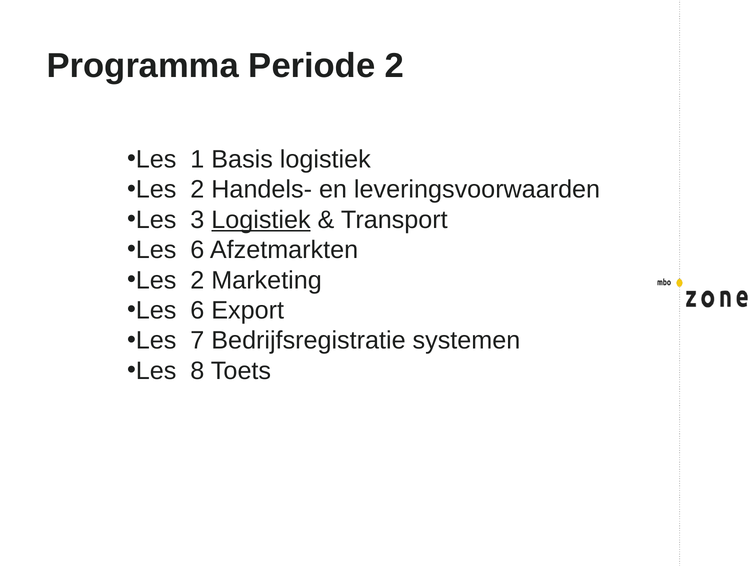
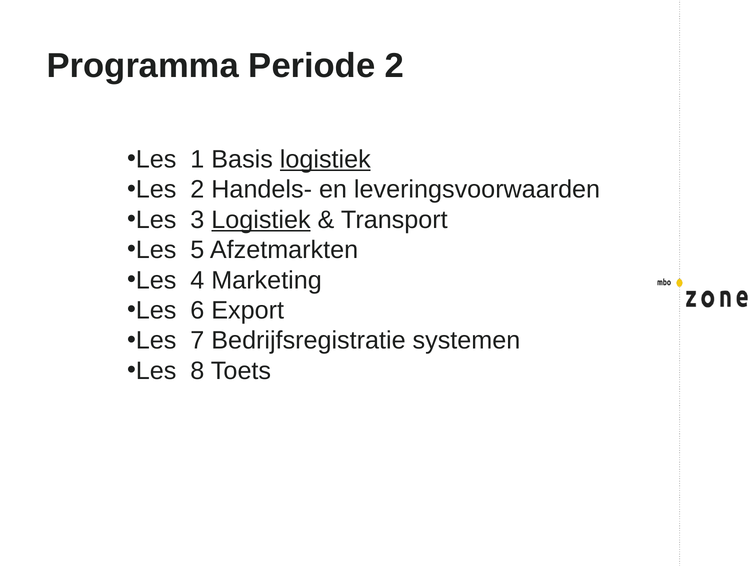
logistiek at (325, 160) underline: none -> present
6 at (197, 250): 6 -> 5
2 at (197, 280): 2 -> 4
